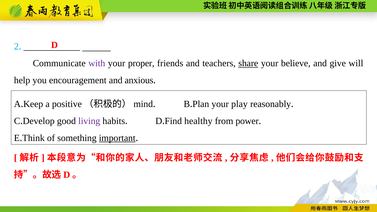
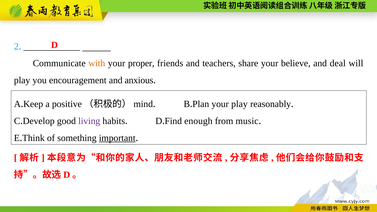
with colour: purple -> orange
share underline: present -> none
give: give -> deal
help at (22, 80): help -> play
healthy: healthy -> enough
power: power -> music
